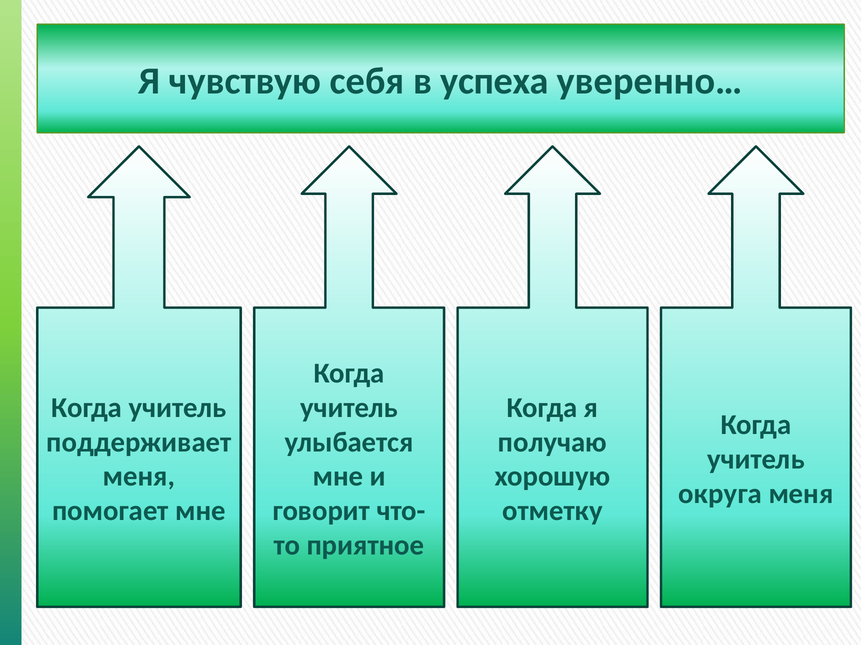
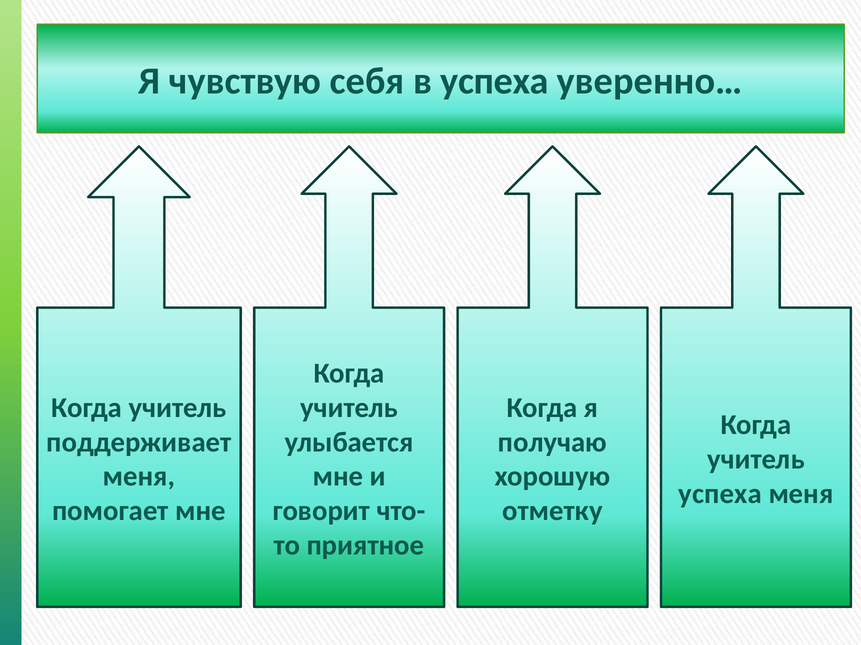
округа at (720, 494): округа -> успеха
